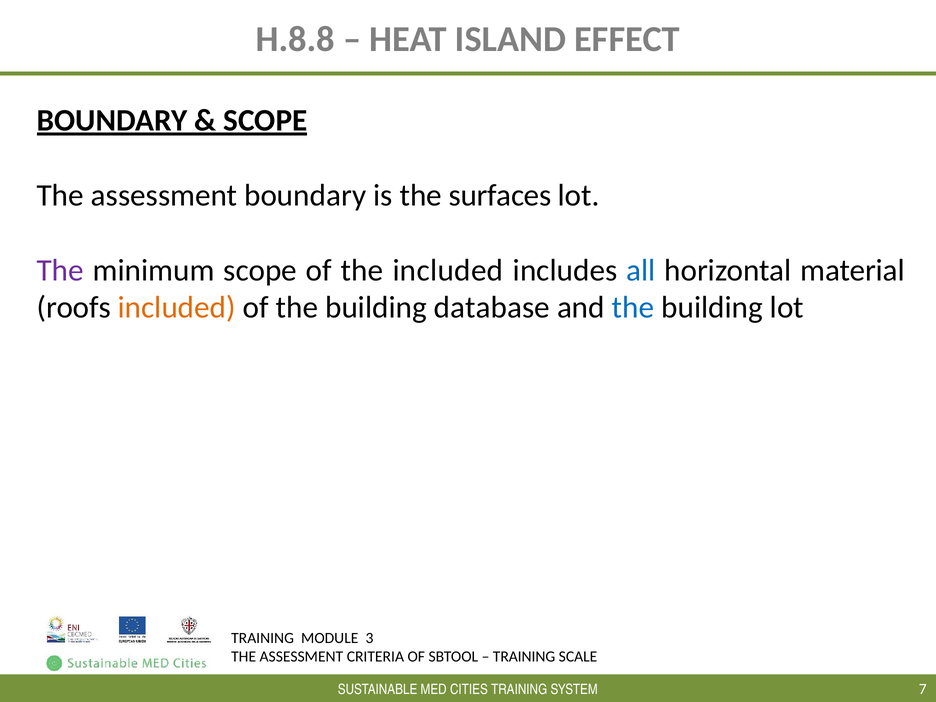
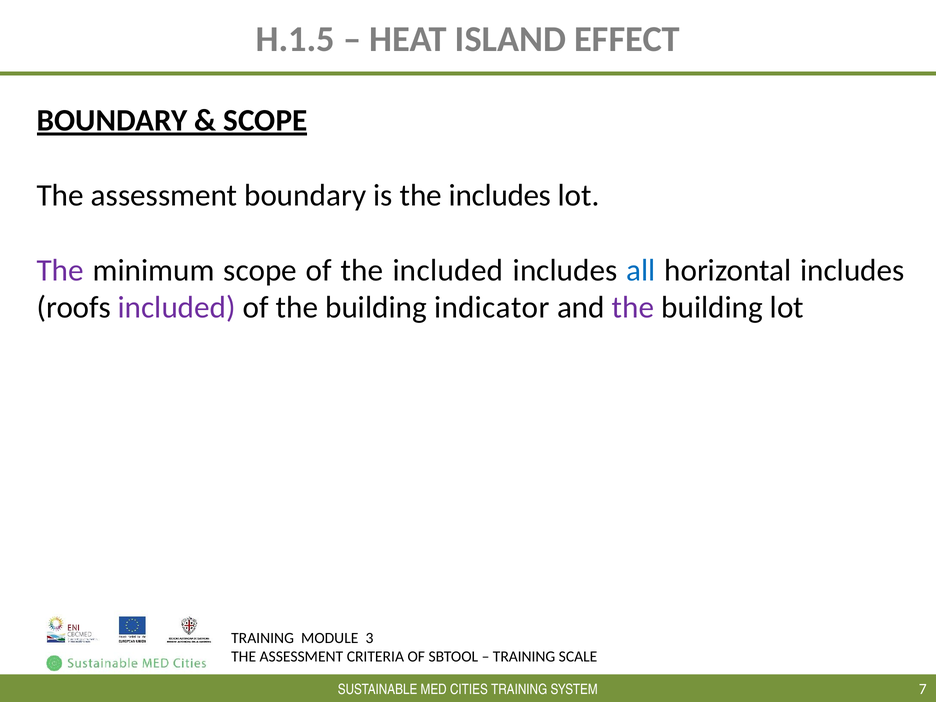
H.8.8: H.8.8 -> H.1.5
the surfaces: surfaces -> includes
horizontal material: material -> includes
included at (177, 308) colour: orange -> purple
database: database -> indicator
the at (633, 308) colour: blue -> purple
